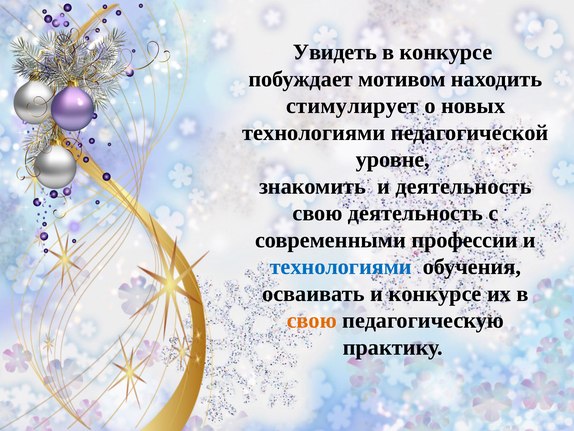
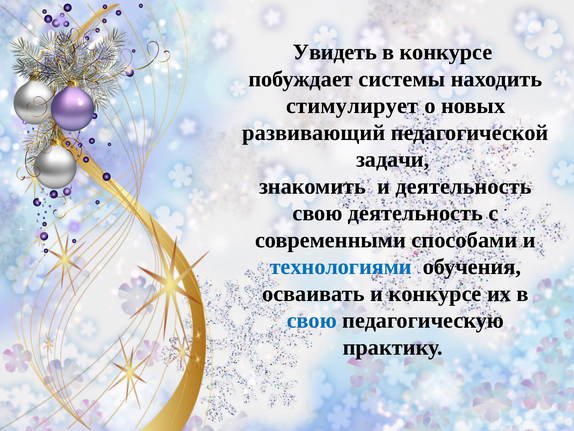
мотивом: мотивом -> системы
технологиями at (314, 133): технологиями -> развивающий
уровне: уровне -> задачи
профессии: профессии -> способами
свою at (312, 320) colour: orange -> blue
